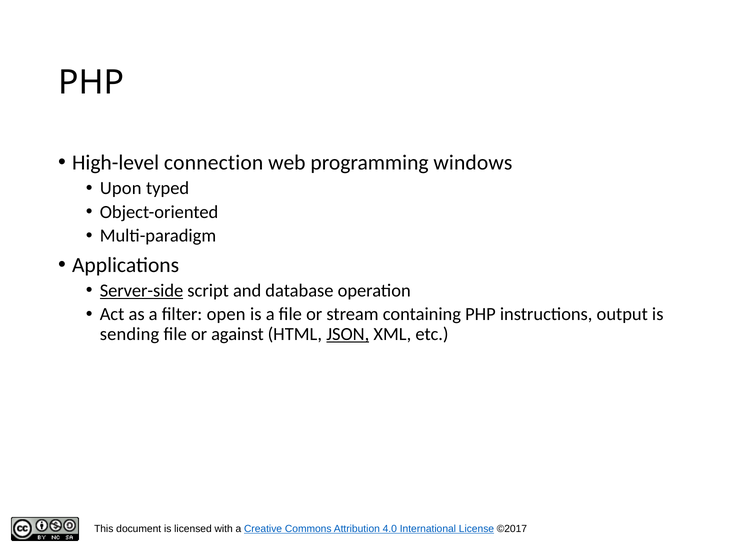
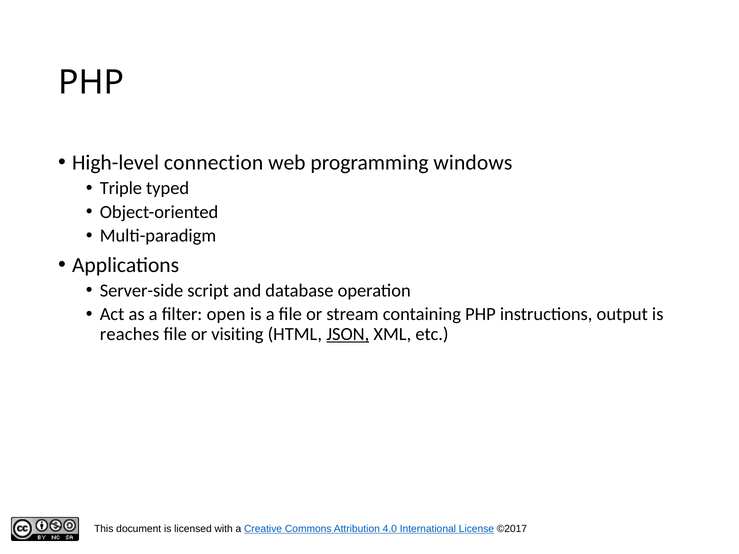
Upon: Upon -> Triple
Server-side underline: present -> none
sending: sending -> reaches
against: against -> visiting
